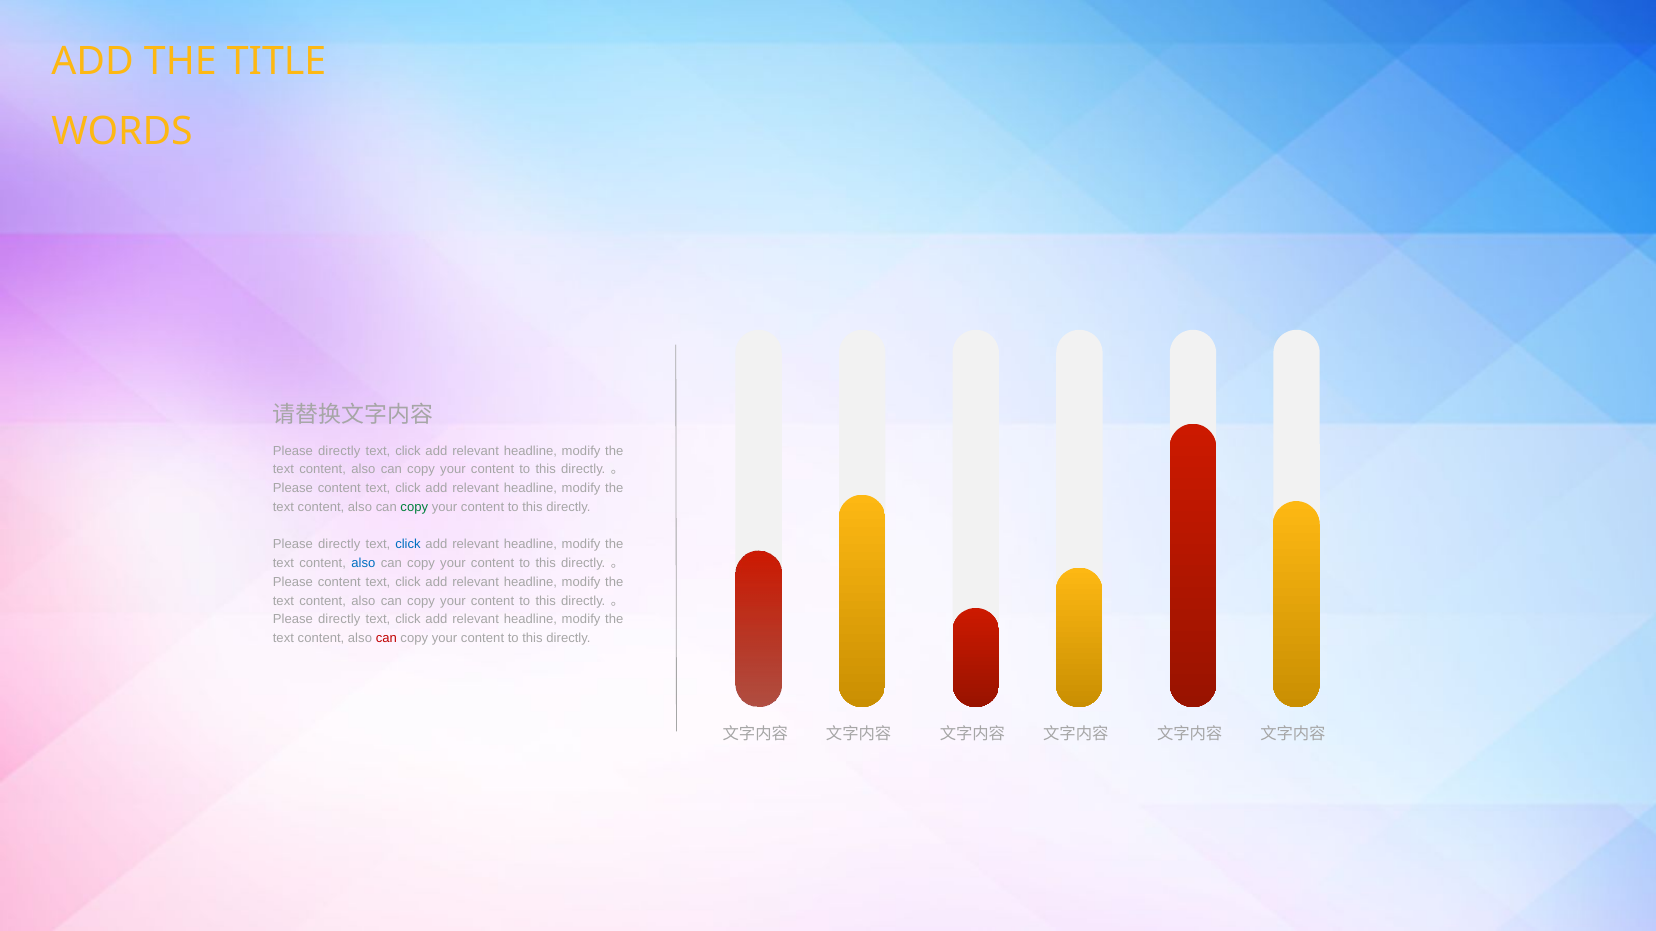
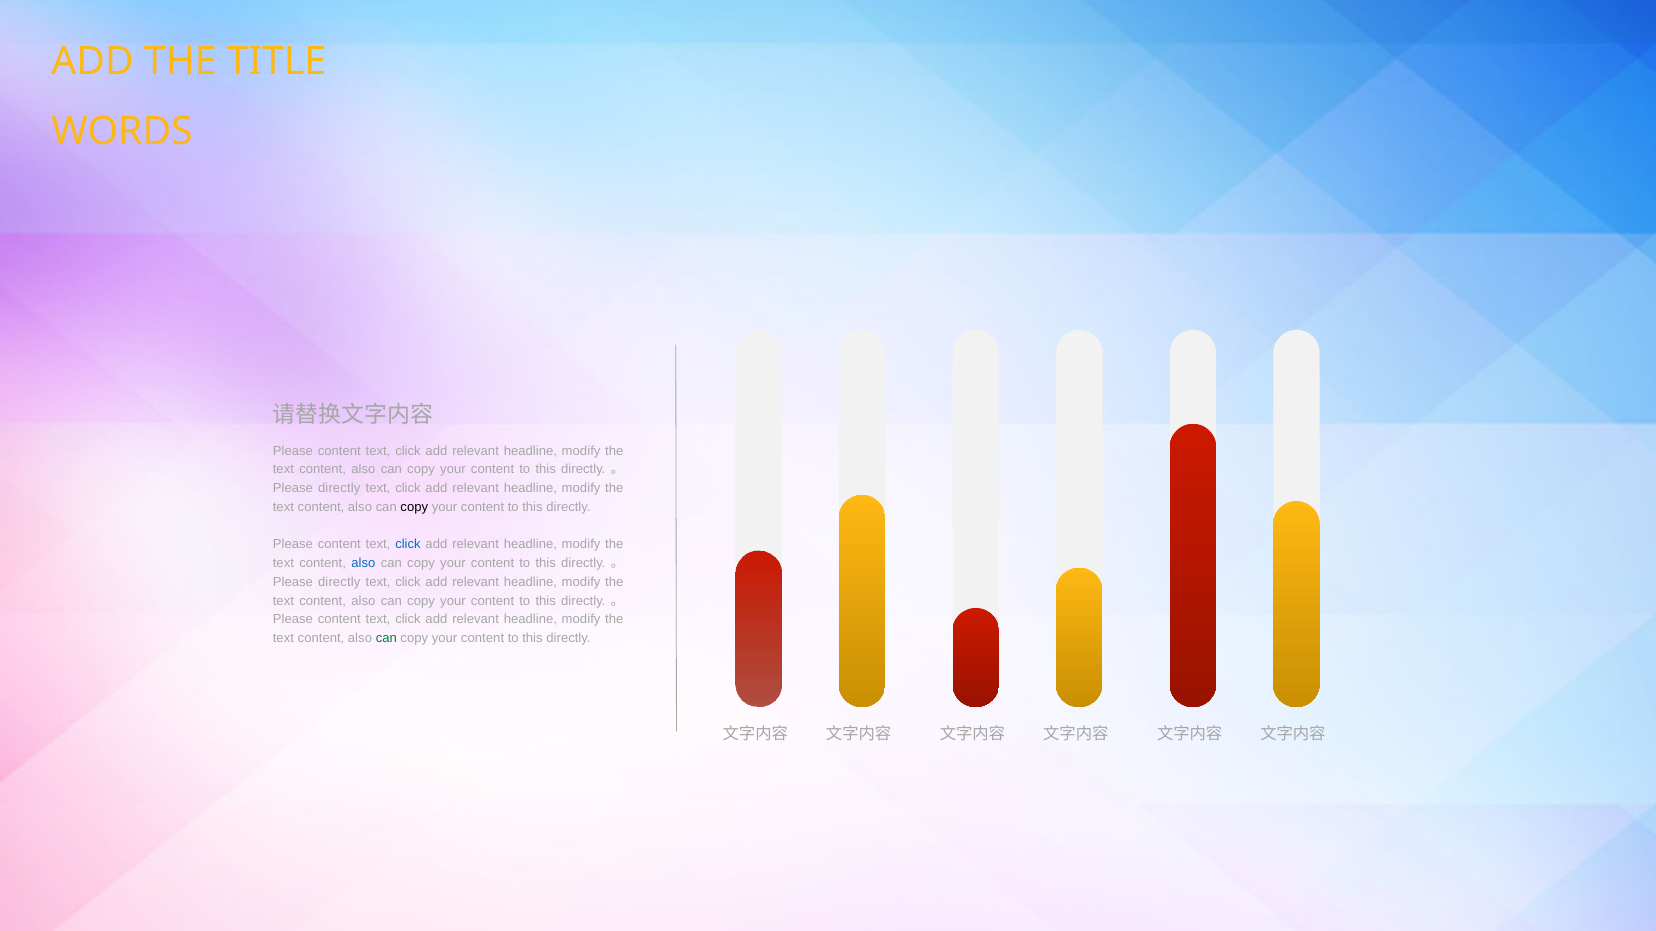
directly at (339, 451): directly -> content
content at (339, 489): content -> directly
copy at (414, 507) colour: green -> black
directly at (339, 545): directly -> content
content at (339, 582): content -> directly
directly at (339, 620): directly -> content
can at (386, 639) colour: red -> green
